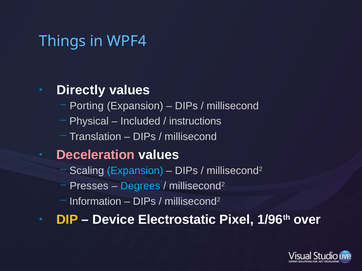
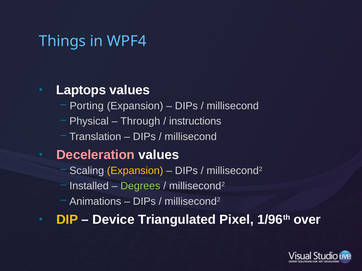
Directly: Directly -> Laptops
Included: Included -> Through
Expansion at (135, 171) colour: light blue -> yellow
Presses: Presses -> Installed
Degrees colour: light blue -> light green
Information: Information -> Animations
Electrostatic: Electrostatic -> Triangulated
